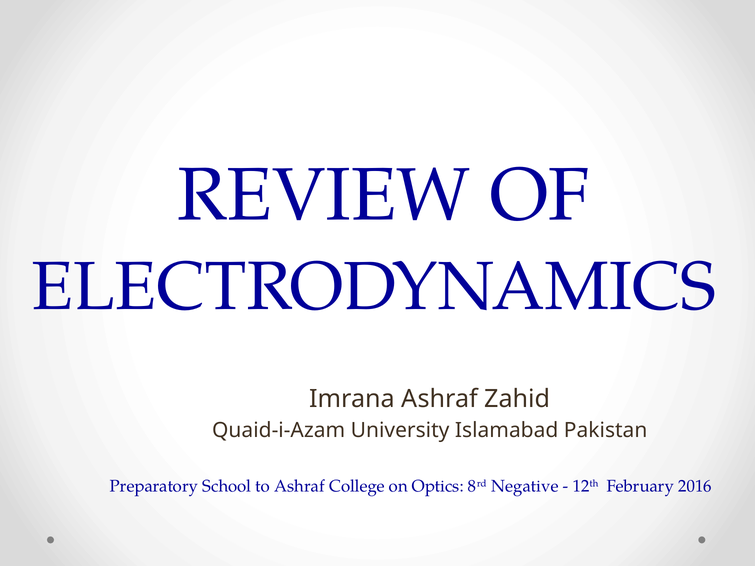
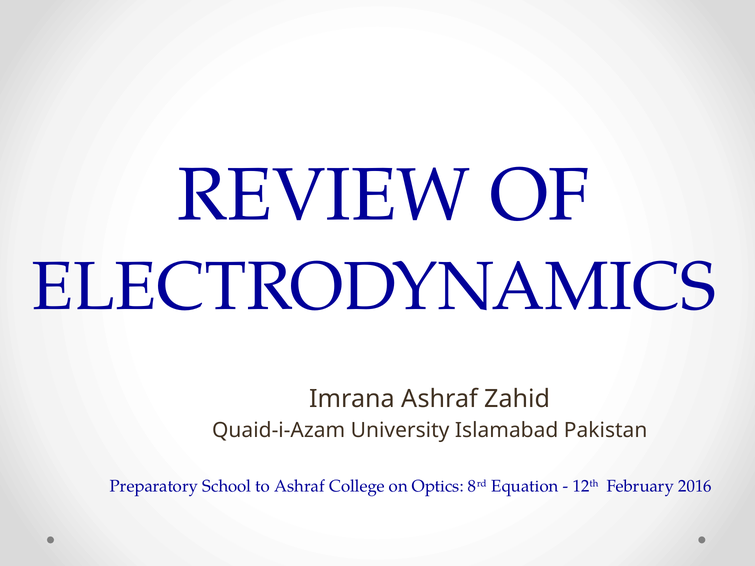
Negative: Negative -> Equation
